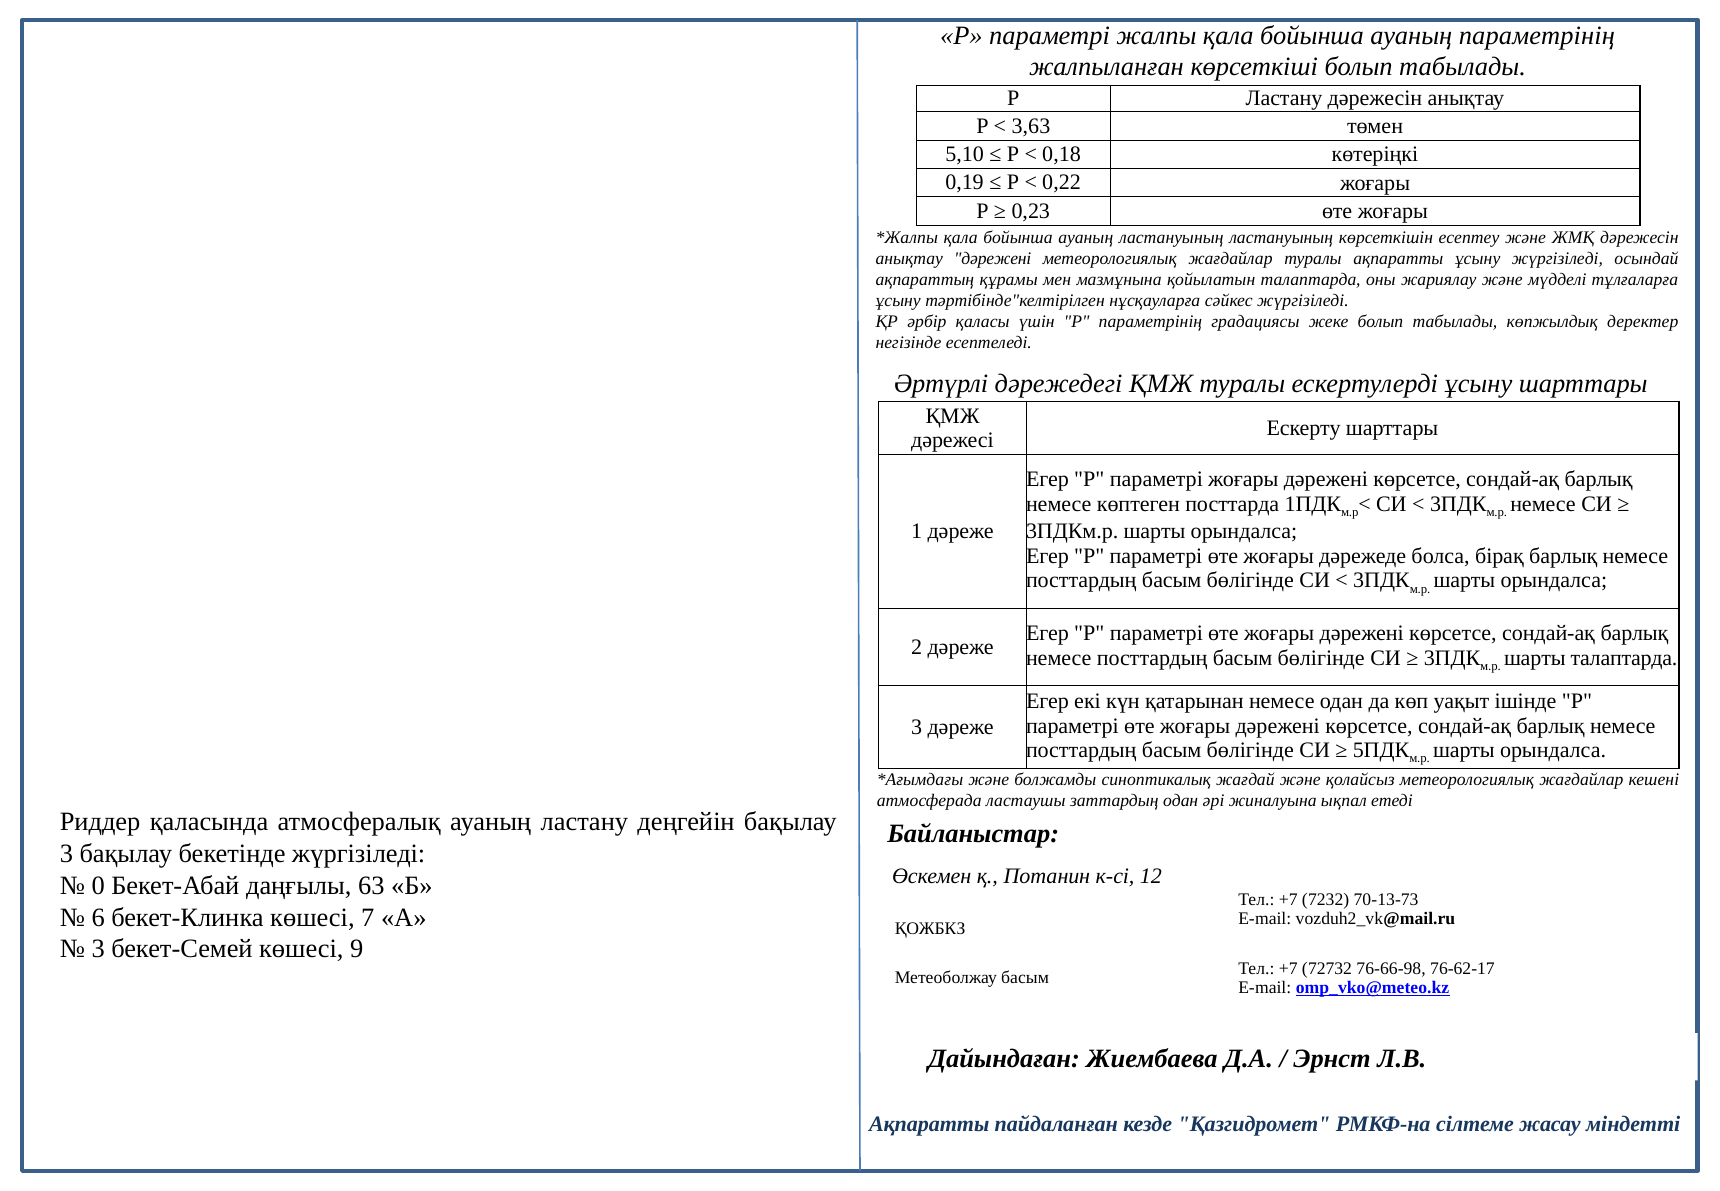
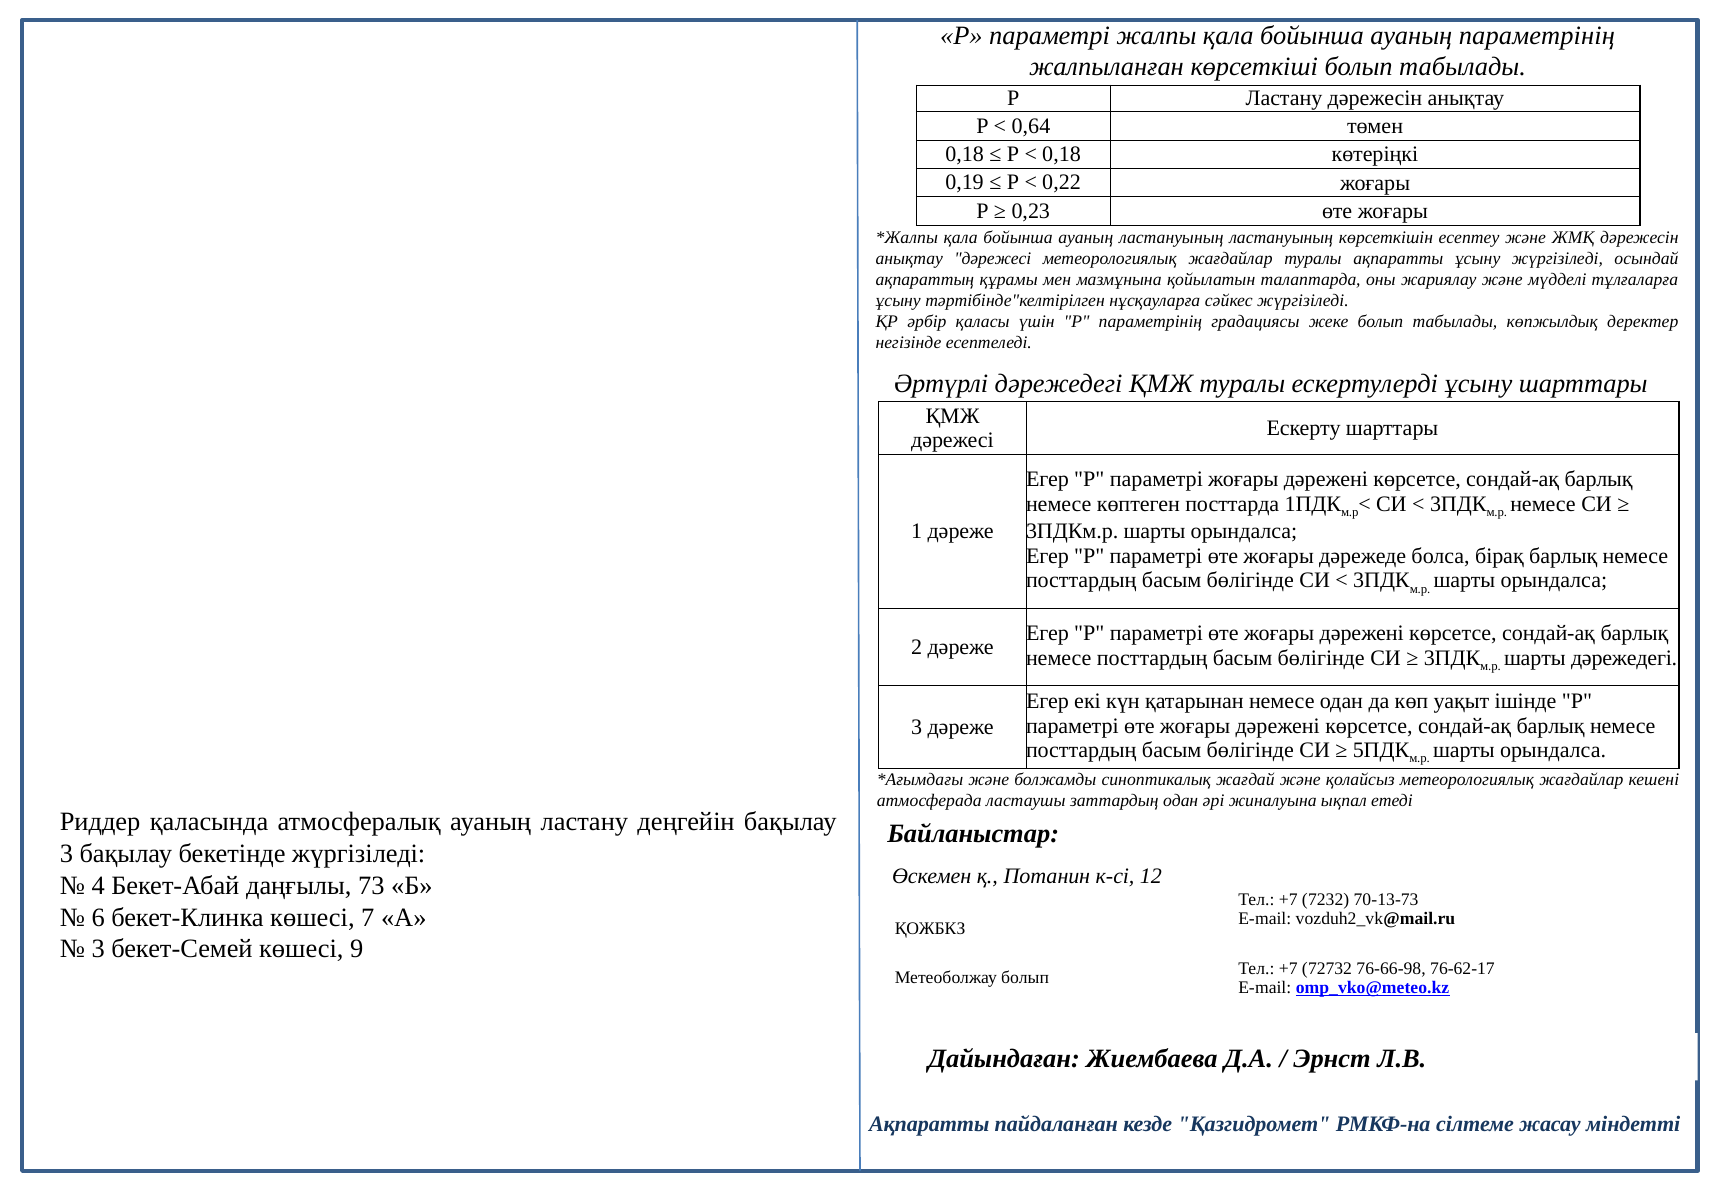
3,63: 3,63 -> 0,64
5,10 at (965, 154): 5,10 -> 0,18
анықтау дәрежені: дәрежені -> дәрежесі
шарты талаптарда: талаптарда -> дәрежедегі
0: 0 -> 4
63: 63 -> 73
Метеоболжау басым: басым -> болып
